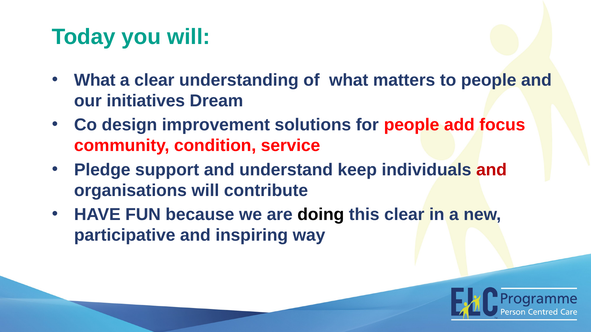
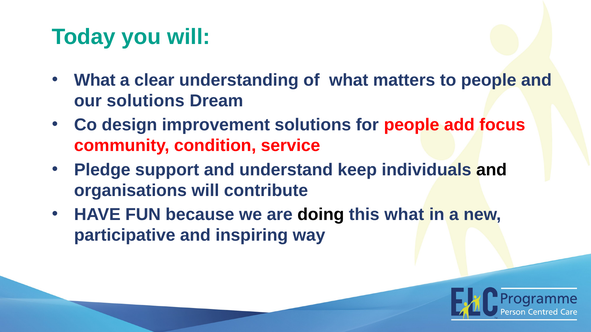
our initiatives: initiatives -> solutions
and at (491, 170) colour: red -> black
this clear: clear -> what
